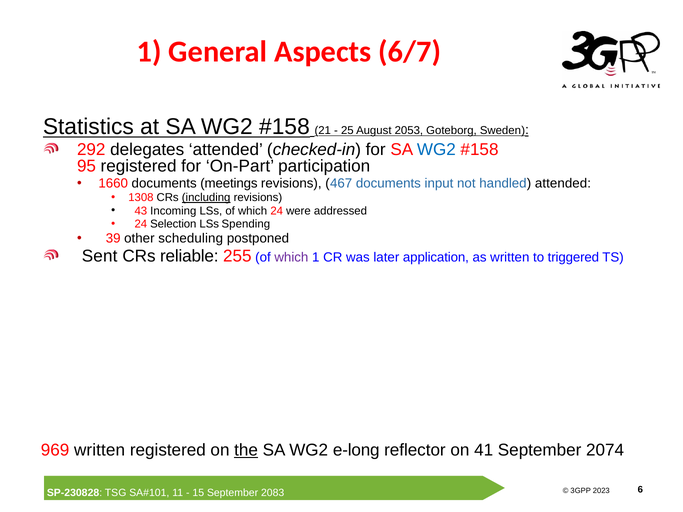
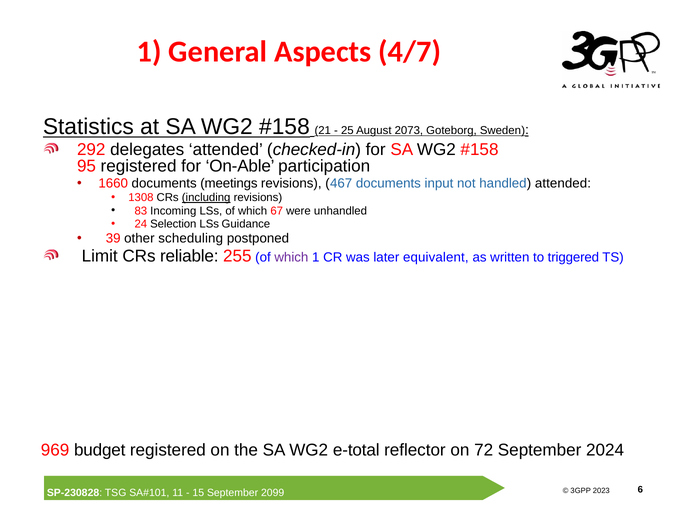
6/7: 6/7 -> 4/7
2053: 2053 -> 2073
WG2 at (436, 150) colour: blue -> black
On-Part: On-Part -> On-Able
43: 43 -> 83
which 24: 24 -> 67
addressed: addressed -> unhandled
Spending: Spending -> Guidance
Sent: Sent -> Limit
application: application -> equivalent
969 written: written -> budget
the underline: present -> none
e-long: e-long -> e-total
41: 41 -> 72
2074: 2074 -> 2024
2083: 2083 -> 2099
